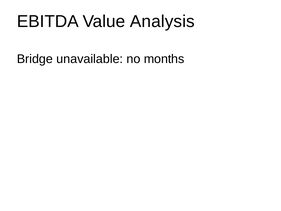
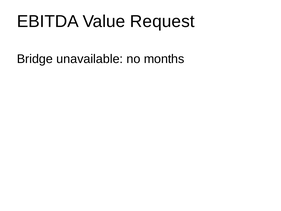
Analysis: Analysis -> Request
